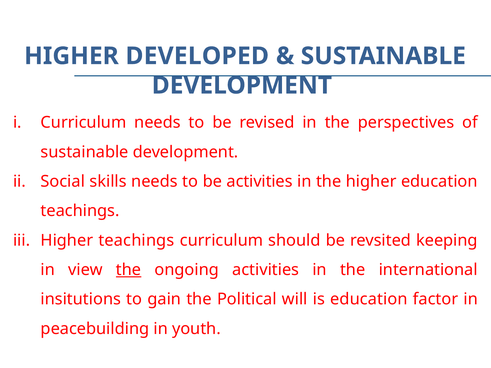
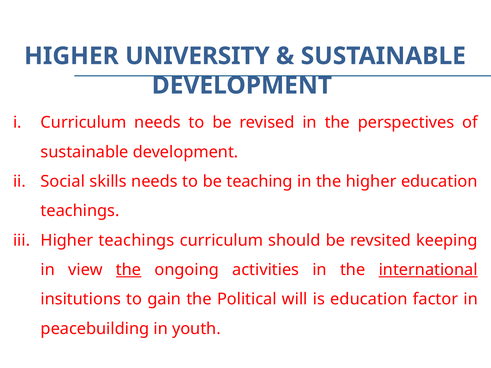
DEVELOPED: DEVELOPED -> UNIVERSITY
be activities: activities -> teaching
international underline: none -> present
